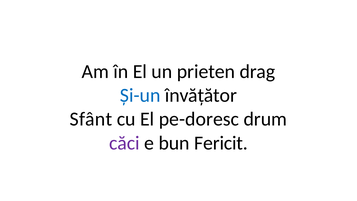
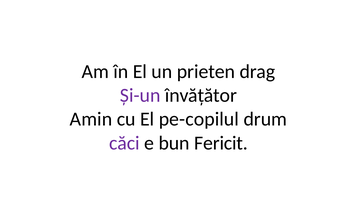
Și-un colour: blue -> purple
Sfânt: Sfânt -> Amin
pe-doresc: pe-doresc -> pe-copilul
